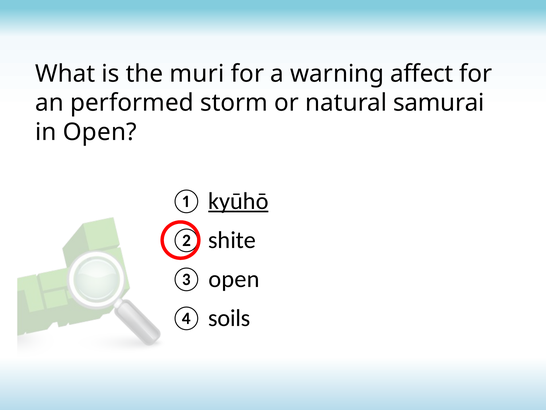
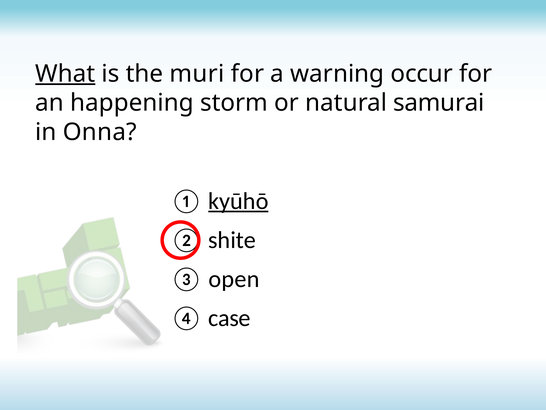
What underline: none -> present
affect: affect -> occur
performed: performed -> happening
in Open: Open -> Onna
soils: soils -> case
